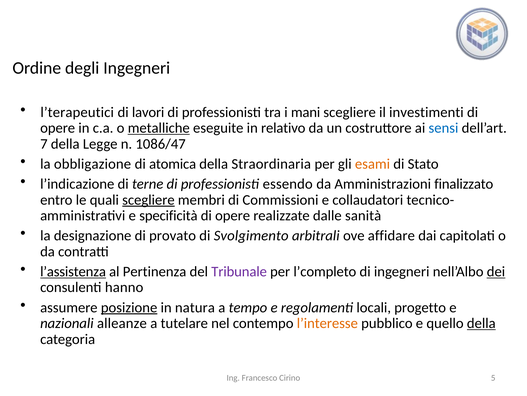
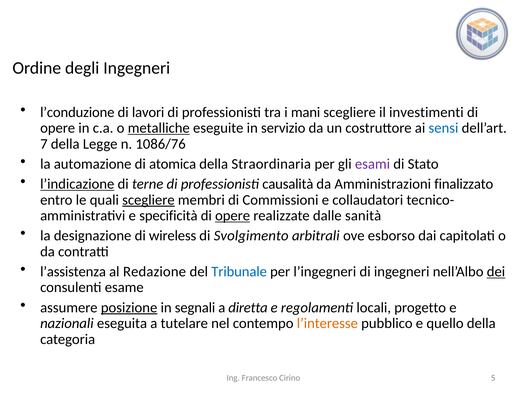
l’terapeutici: l’terapeutici -> l’conduzione
relativo: relativo -> servizio
1086/47: 1086/47 -> 1086/76
obbligazione: obbligazione -> automazione
esami colour: orange -> purple
l’indicazione underline: none -> present
essendo: essendo -> causalità
opere at (233, 215) underline: none -> present
provato: provato -> wireless
affidare: affidare -> esborso
l’assistenza underline: present -> none
Pertinenza: Pertinenza -> Redazione
Tribunale colour: purple -> blue
l’completo: l’completo -> l’ingegneri
hanno: hanno -> esame
natura: natura -> segnali
tempo: tempo -> diretta
alleanze: alleanze -> eseguita
della at (481, 323) underline: present -> none
